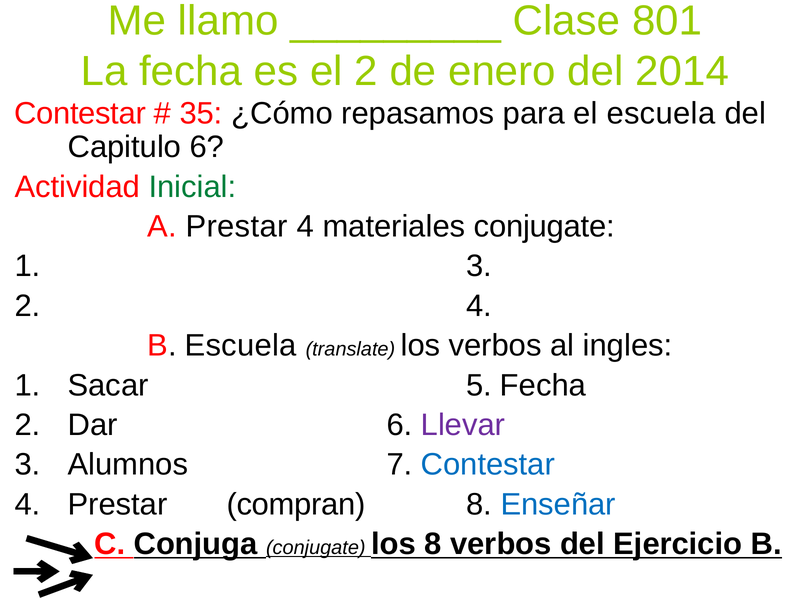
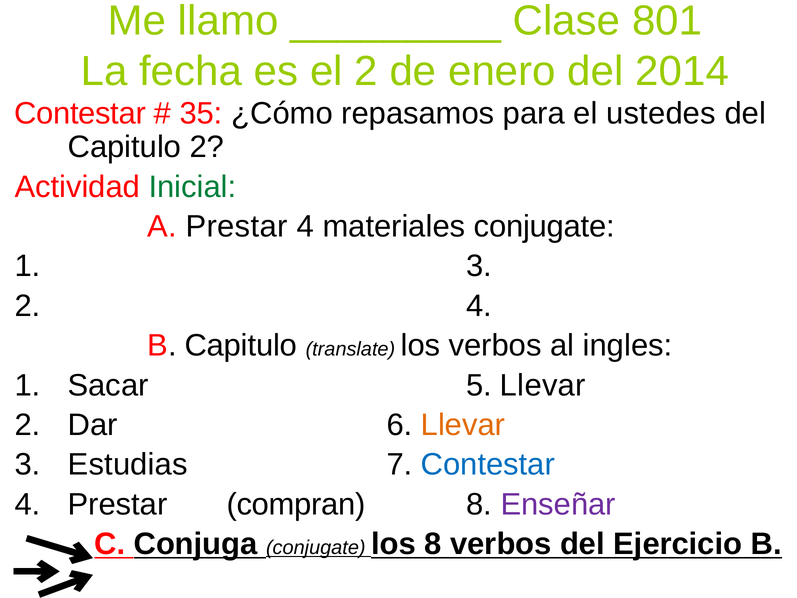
el escuela: escuela -> ustedes
Capitulo 6: 6 -> 2
B Escuela: Escuela -> Capitulo
5 Fecha: Fecha -> Llevar
Llevar at (463, 425) colour: purple -> orange
Alumnos: Alumnos -> Estudias
Enseñar colour: blue -> purple
